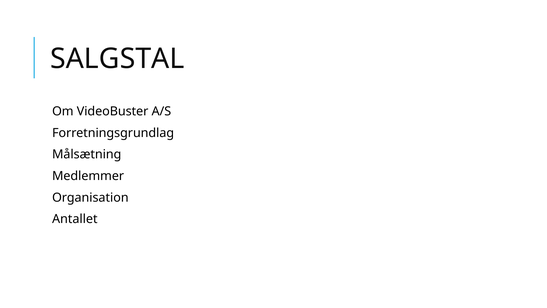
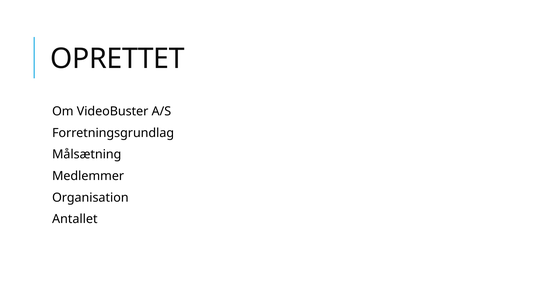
SALGSTAL: SALGSTAL -> OPRETTET
